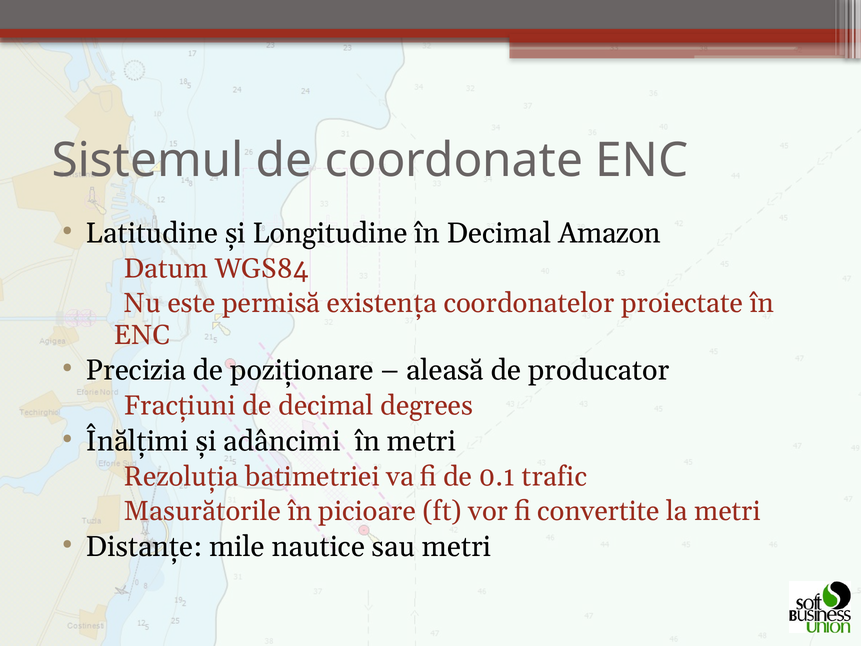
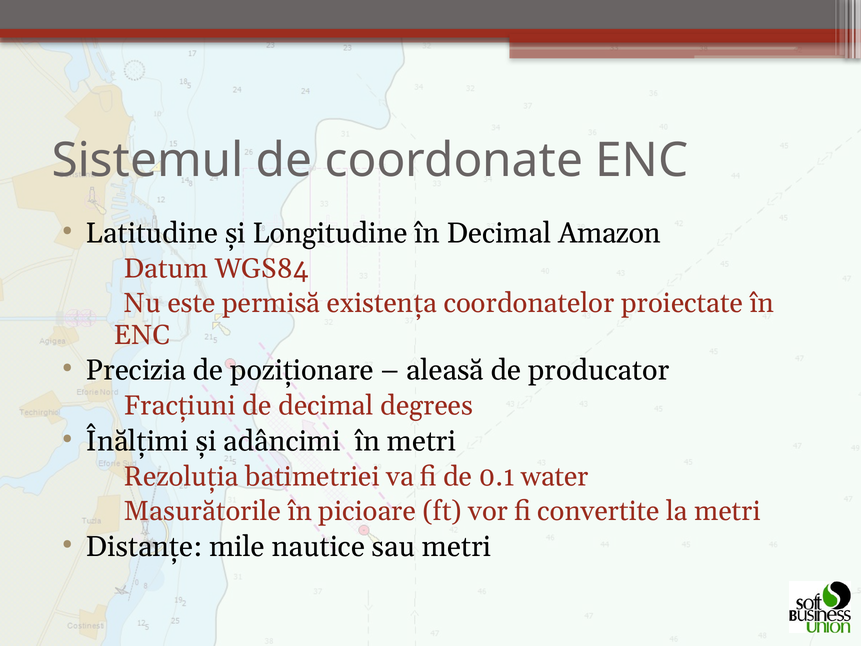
trafic: trafic -> water
